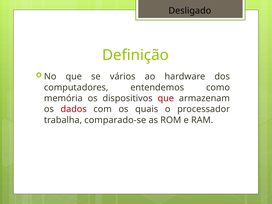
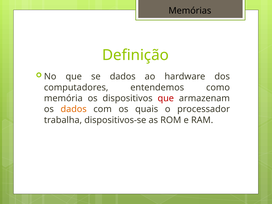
Desligado: Desligado -> Memórias
se vários: vários -> dados
dados at (74, 109) colour: red -> orange
comparado-se: comparado-se -> dispositivos-se
